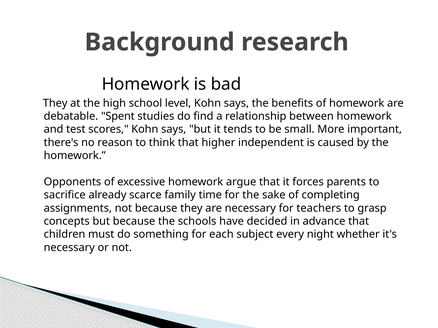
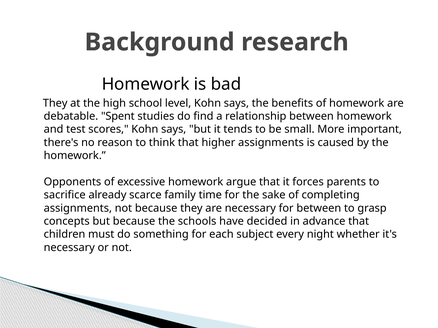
higher independent: independent -> assignments
for teachers: teachers -> between
